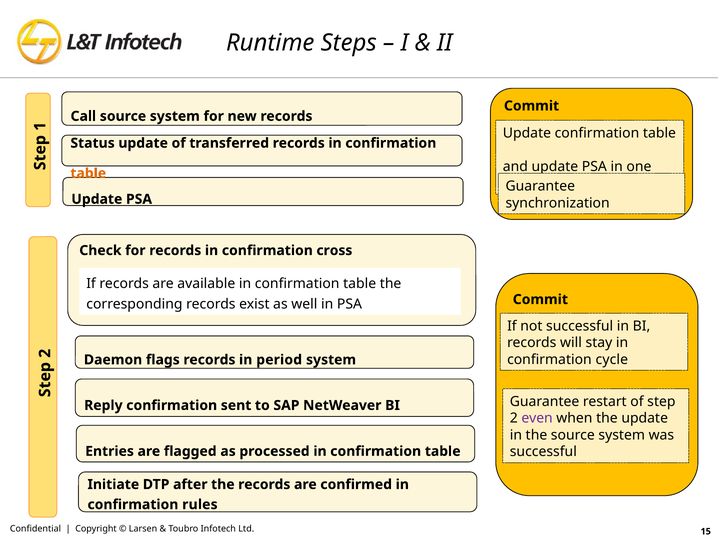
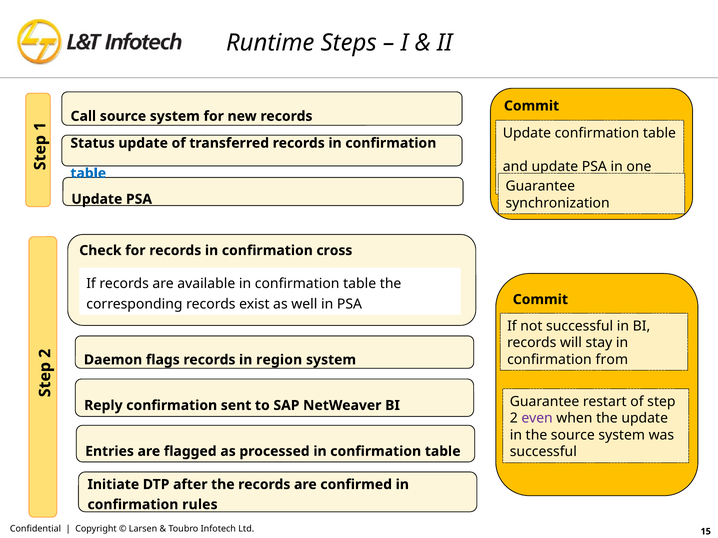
table at (88, 173) colour: orange -> blue
cycle: cycle -> from
period: period -> region
